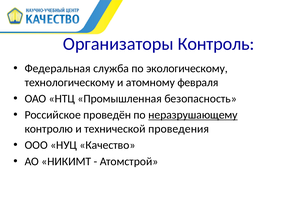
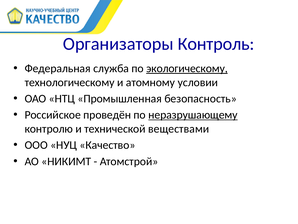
экологическому underline: none -> present
февраля: февраля -> условии
проведения: проведения -> веществами
